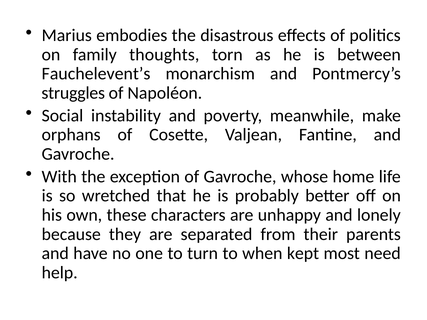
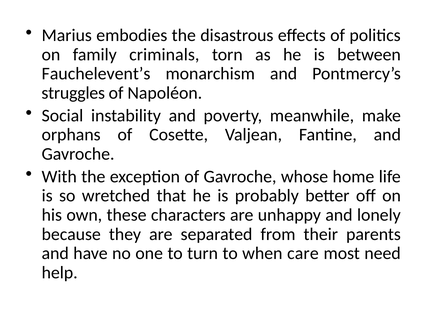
thoughts: thoughts -> criminals
kept: kept -> care
